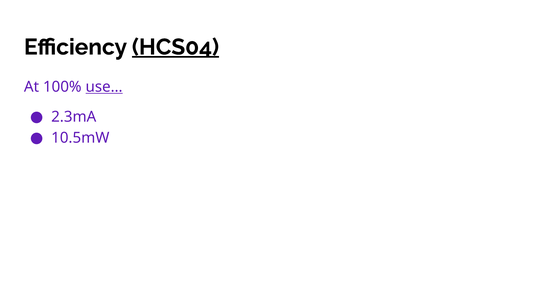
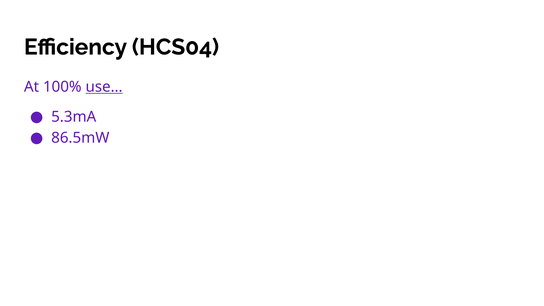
HCS04 underline: present -> none
2.3mA: 2.3mA -> 5.3mA
10.5mW: 10.5mW -> 86.5mW
